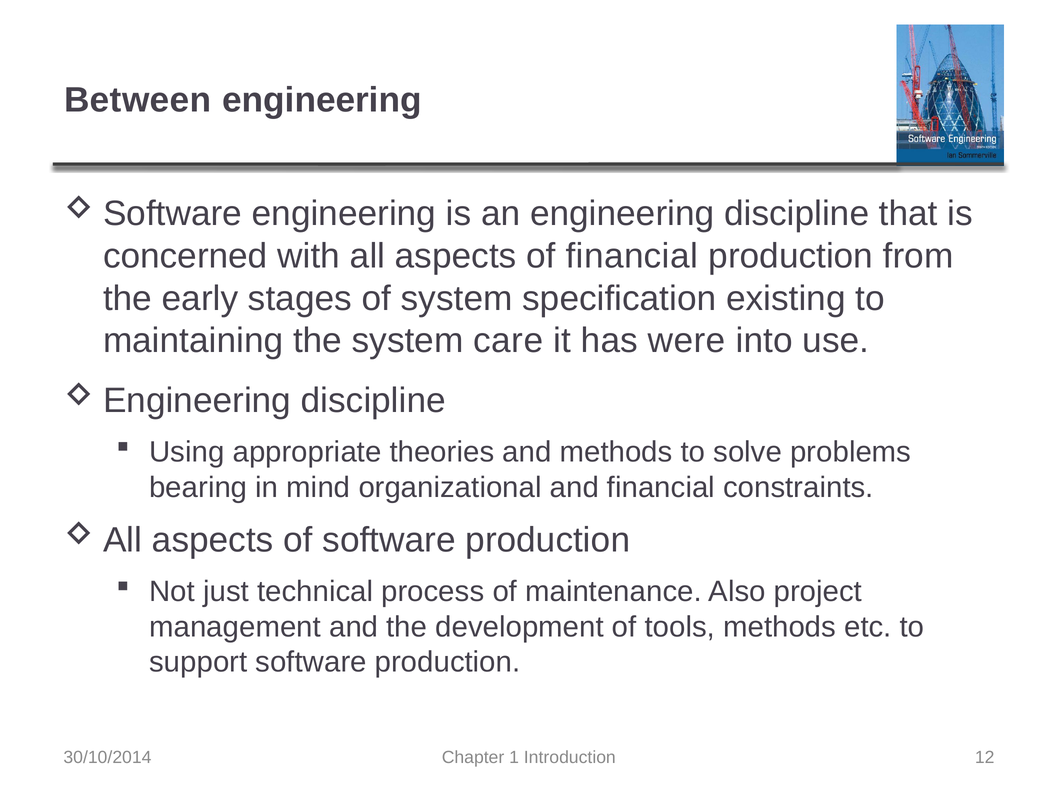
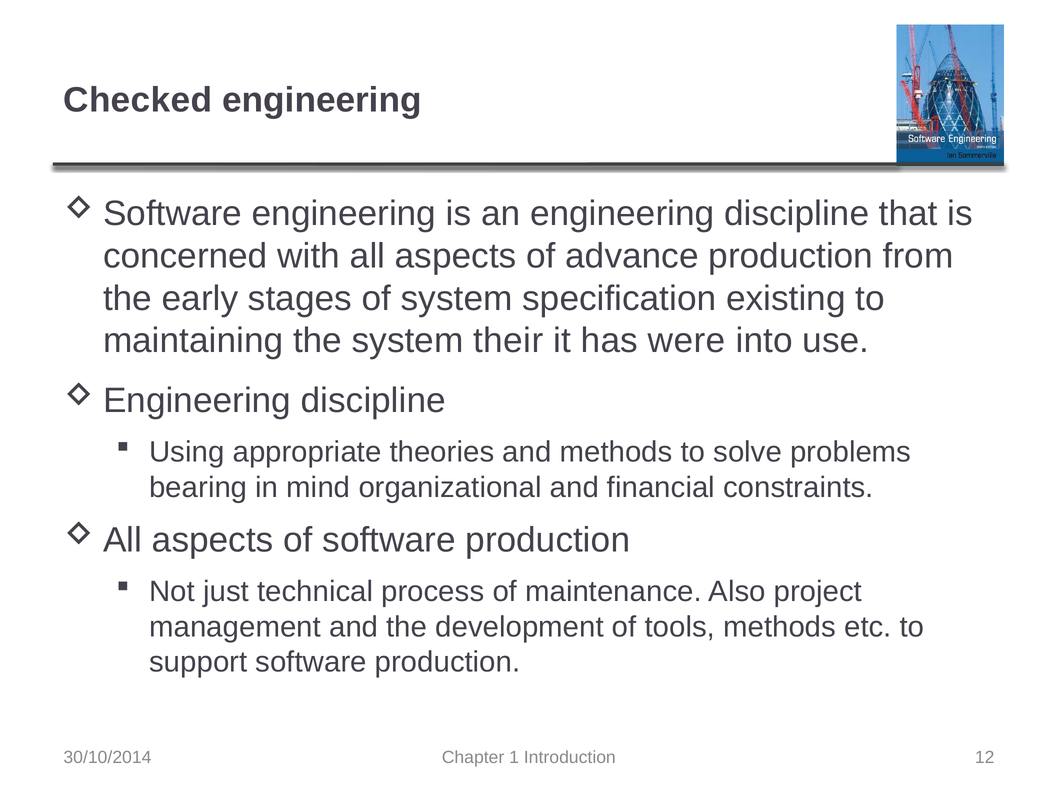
Between: Between -> Checked
of financial: financial -> advance
care: care -> their
